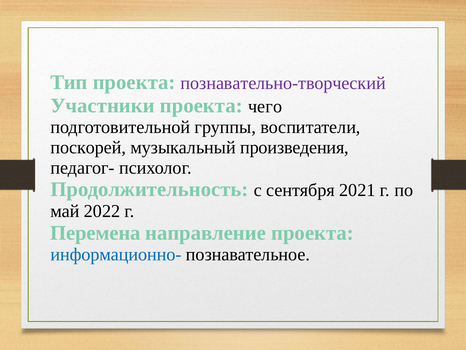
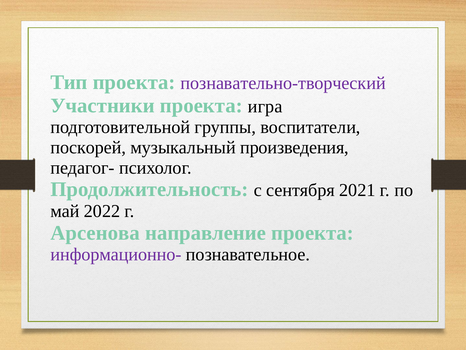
чего: чего -> игра
Перемена: Перемена -> Арсенова
информационно- colour: blue -> purple
